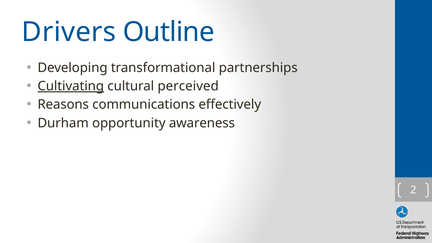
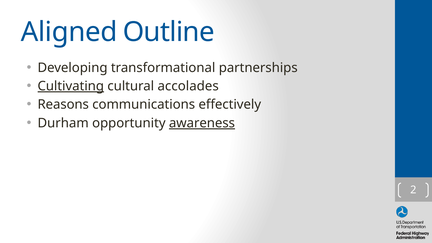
Drivers: Drivers -> Aligned
perceived: perceived -> accolades
awareness underline: none -> present
